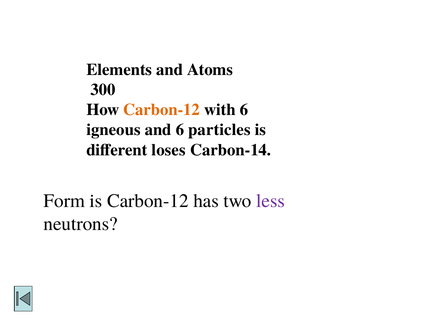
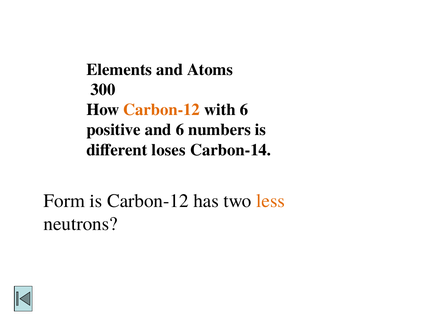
igneous: igneous -> positive
particles: particles -> numbers
less colour: purple -> orange
